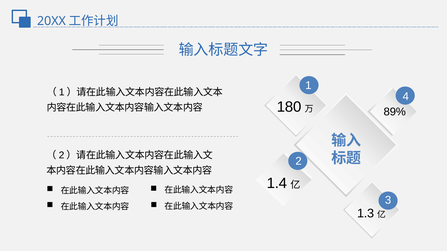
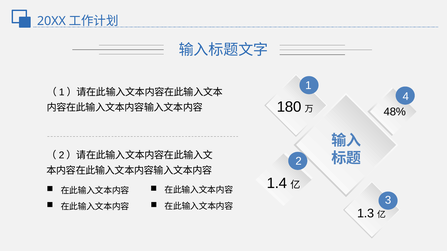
89%: 89% -> 48%
